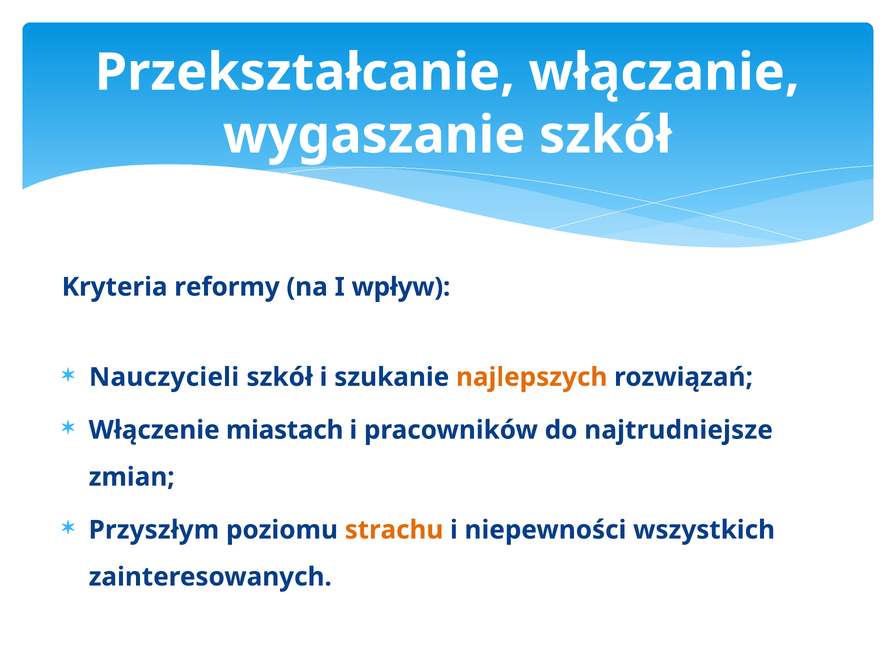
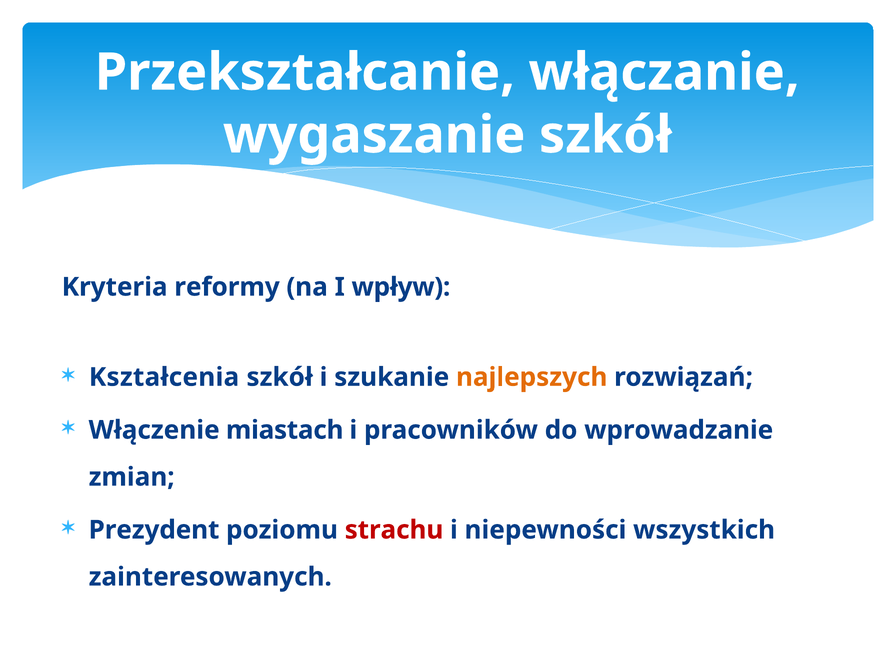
Nauczycieli: Nauczycieli -> Kształcenia
najtrudniejsze: najtrudniejsze -> wprowadzanie
Przyszłym: Przyszłym -> Prezydent
strachu colour: orange -> red
